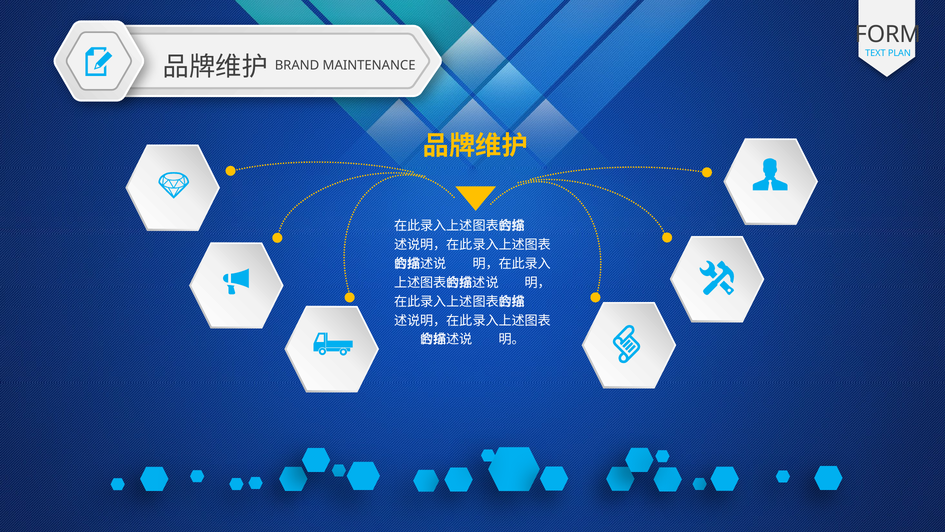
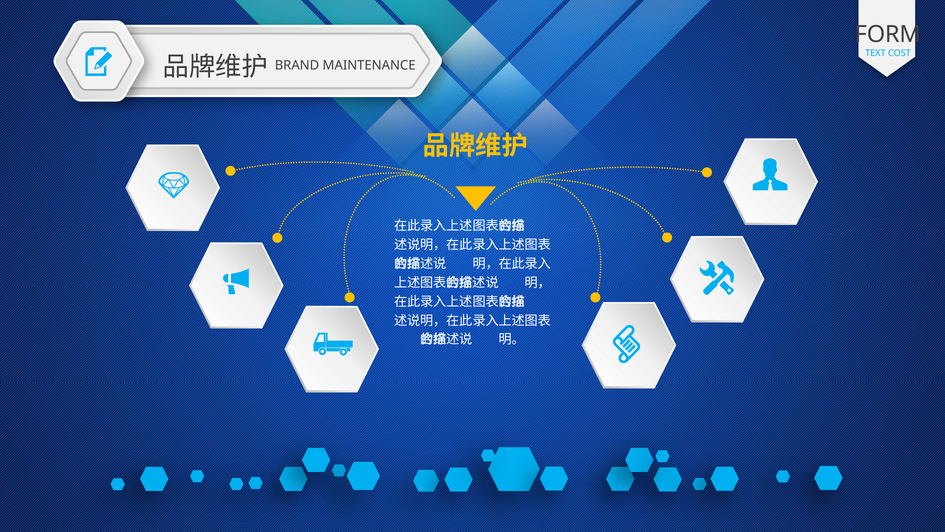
PLAN: PLAN -> COST
